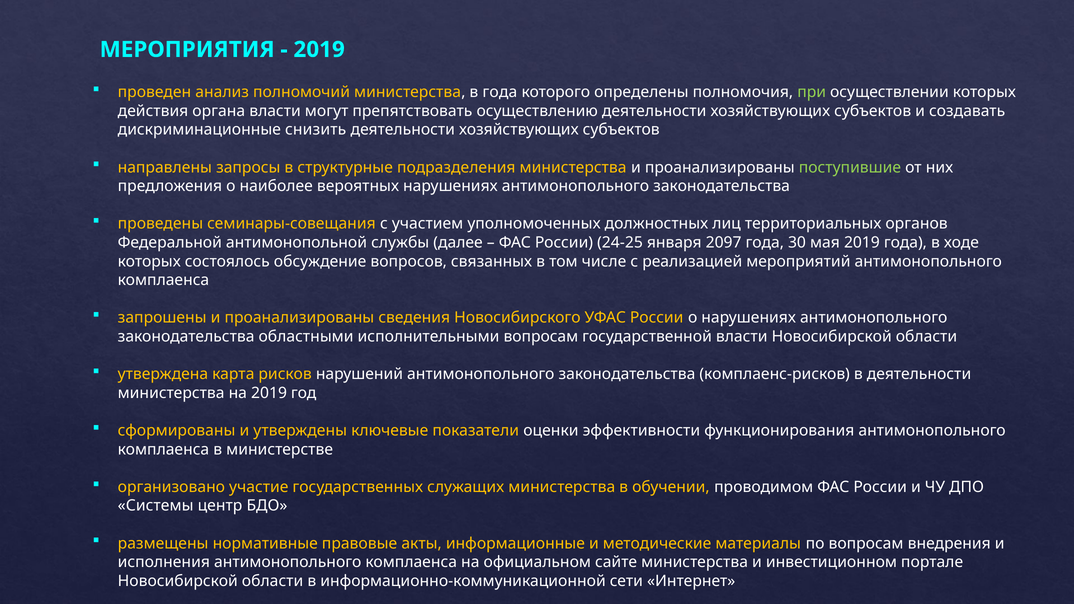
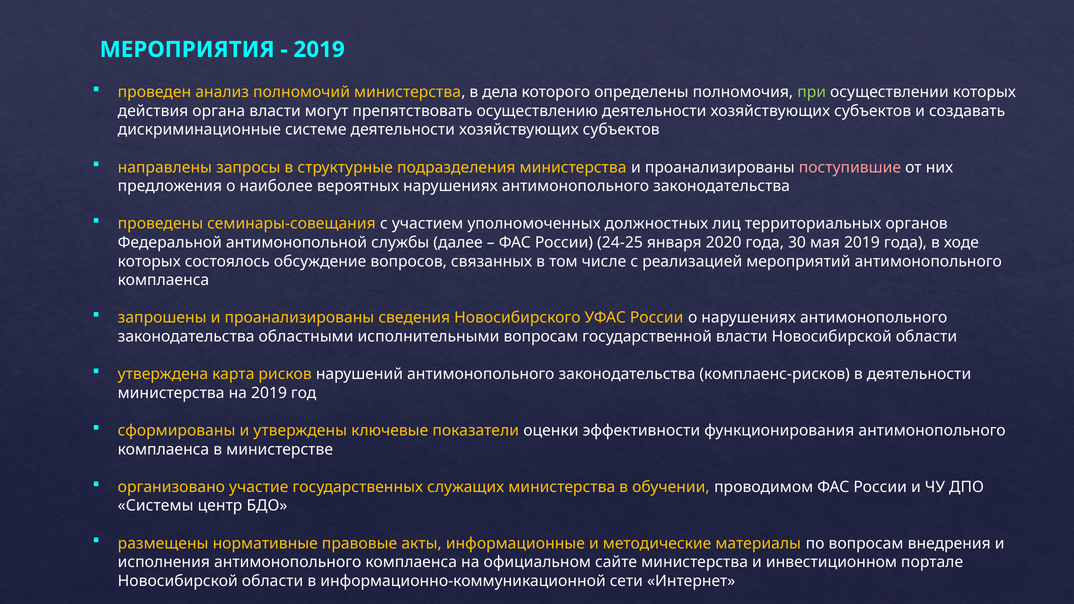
в года: года -> дела
снизить: снизить -> системе
поступившие colour: light green -> pink
2097: 2097 -> 2020
